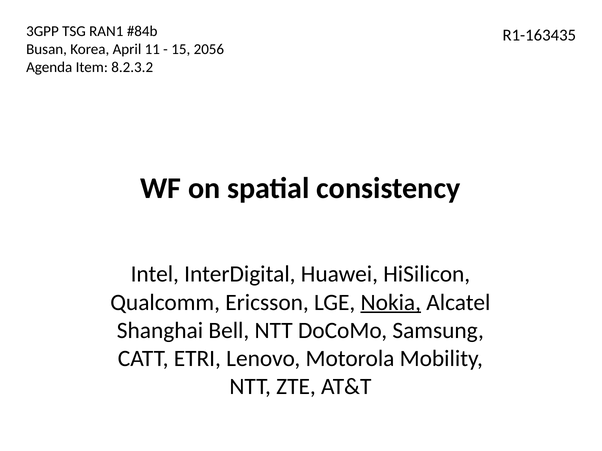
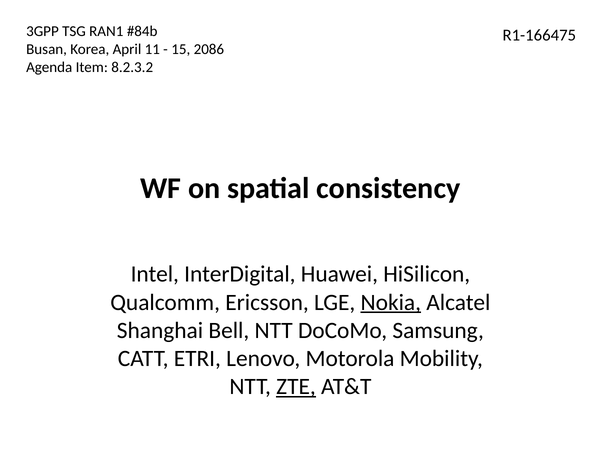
R1-163435: R1-163435 -> R1-166475
2056: 2056 -> 2086
ZTE underline: none -> present
